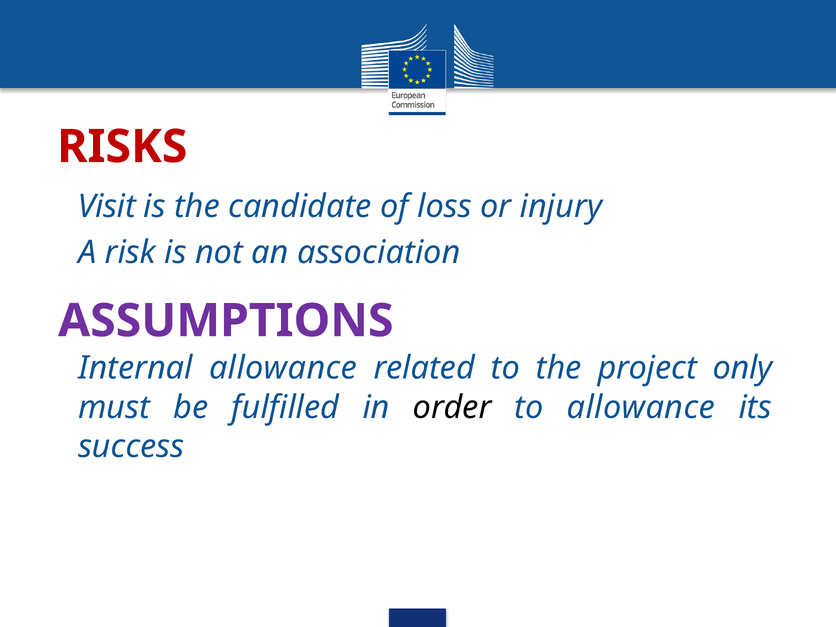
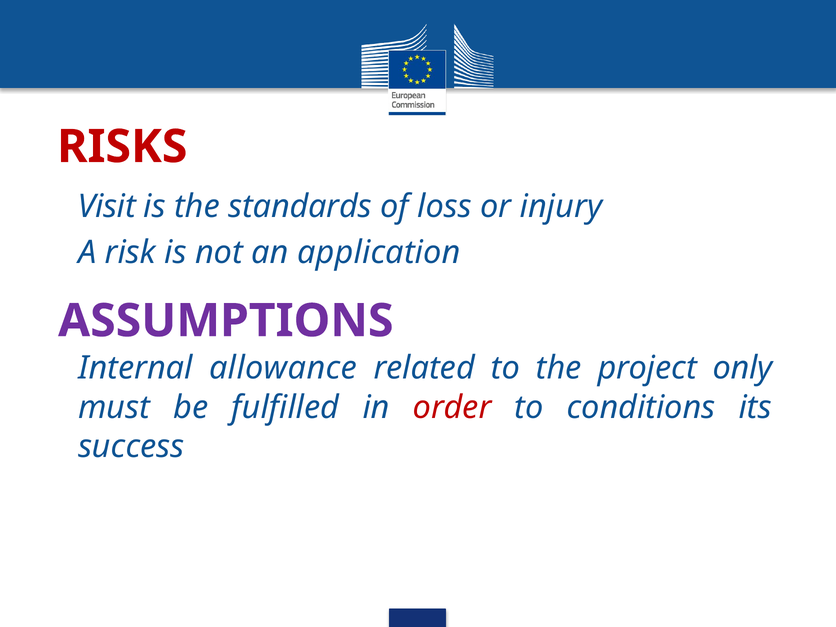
candidate: candidate -> standards
association: association -> application
order colour: black -> red
to allowance: allowance -> conditions
